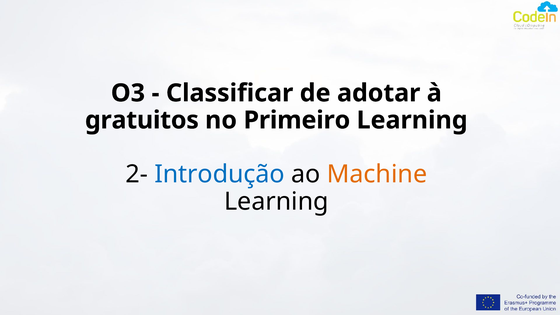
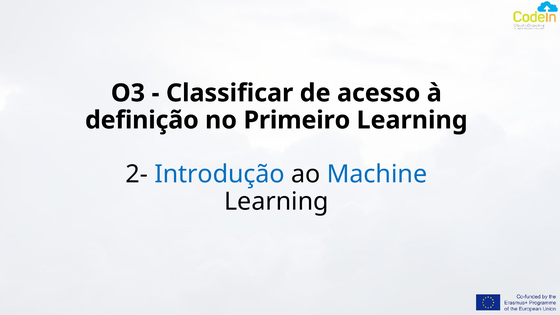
adotar: adotar -> acesso
gratuitos: gratuitos -> definição
Machine colour: orange -> blue
